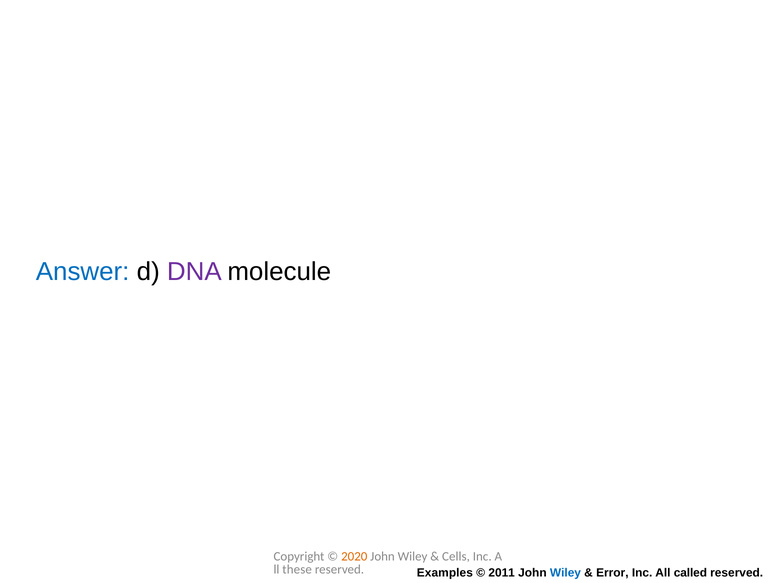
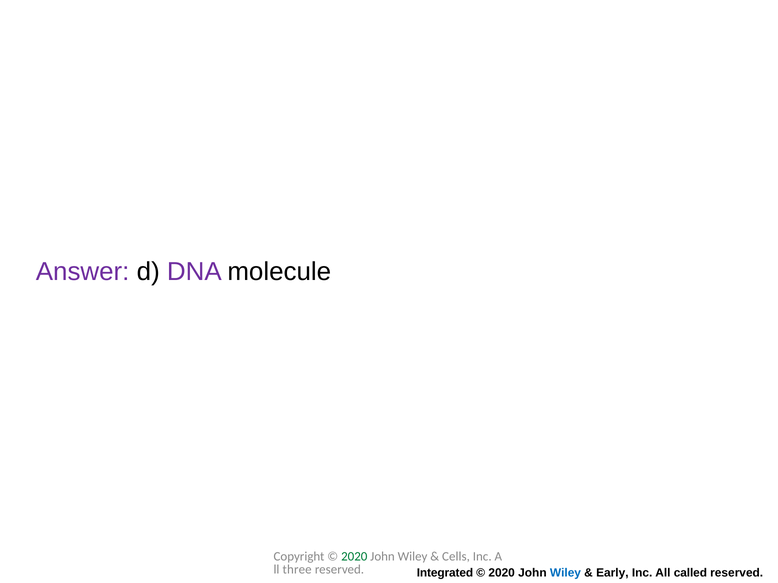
Answer colour: blue -> purple
2020 at (354, 557) colour: orange -> green
these: these -> three
Examples: Examples -> Integrated
2011 at (502, 573): 2011 -> 2020
Error: Error -> Early
